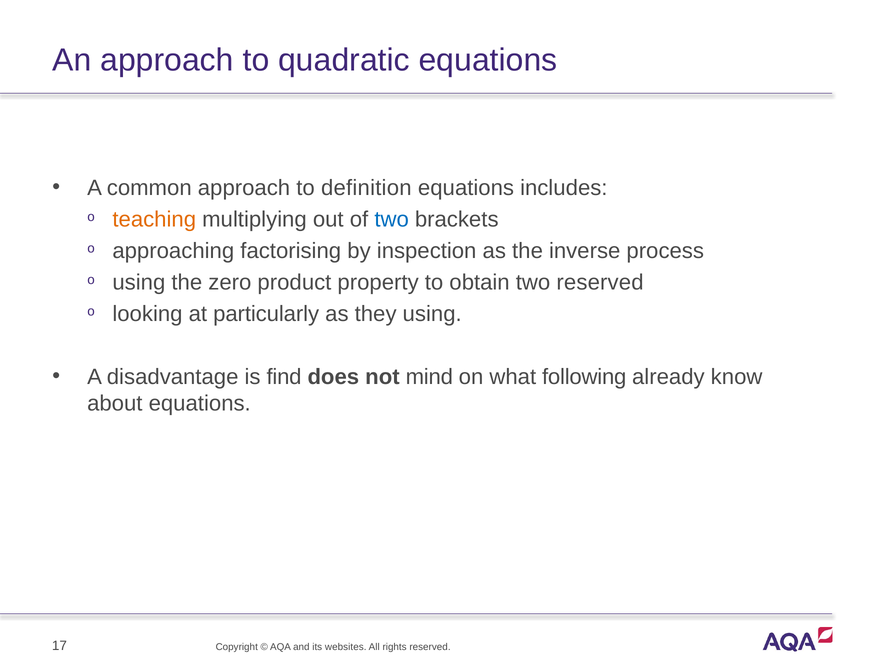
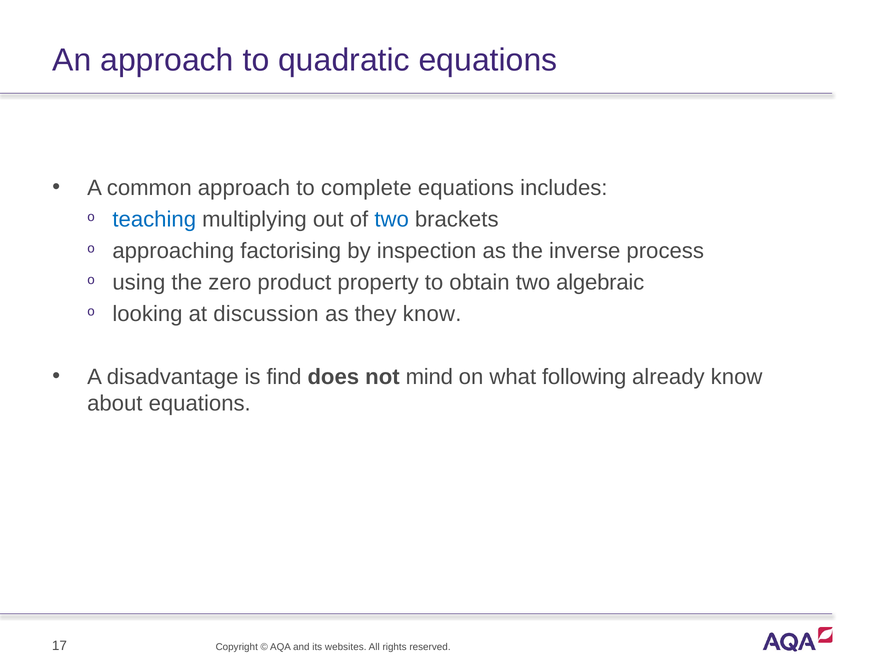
definition: definition -> complete
teaching colour: orange -> blue
two reserved: reserved -> algebraic
particularly: particularly -> discussion
they using: using -> know
